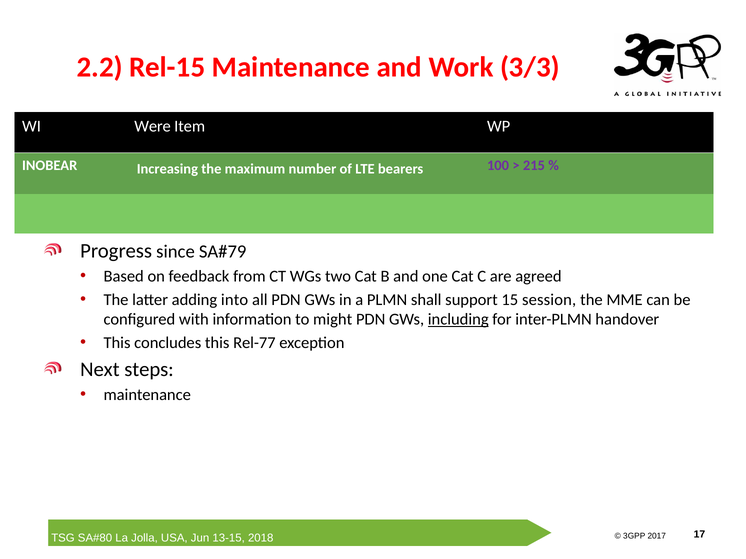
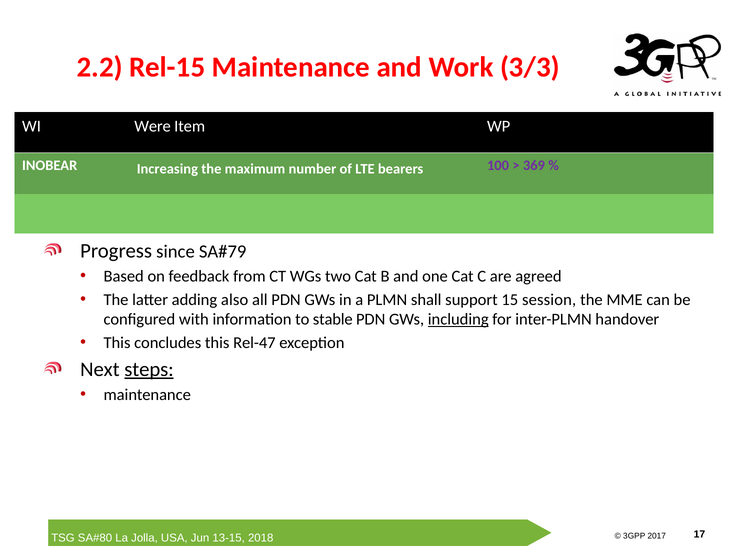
215: 215 -> 369
into: into -> also
might: might -> stable
Rel-77: Rel-77 -> Rel-47
steps underline: none -> present
